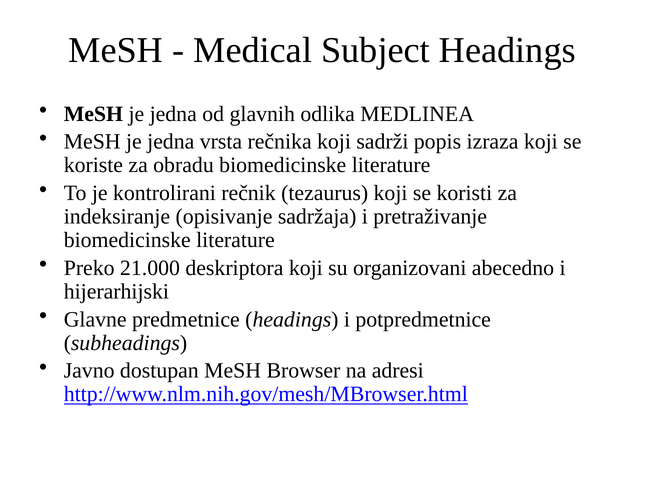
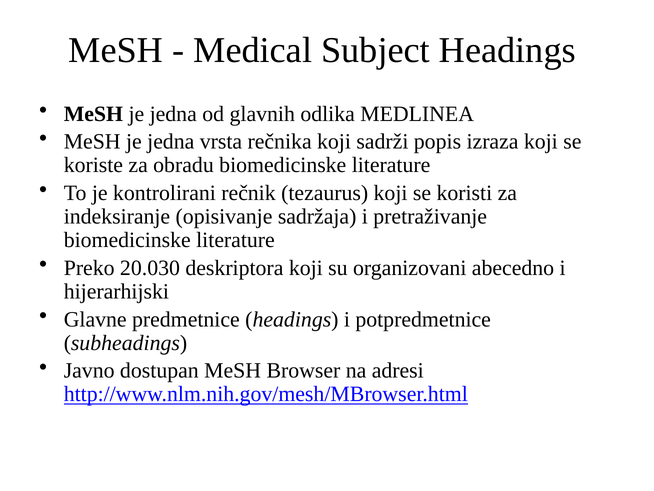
21.000: 21.000 -> 20.030
